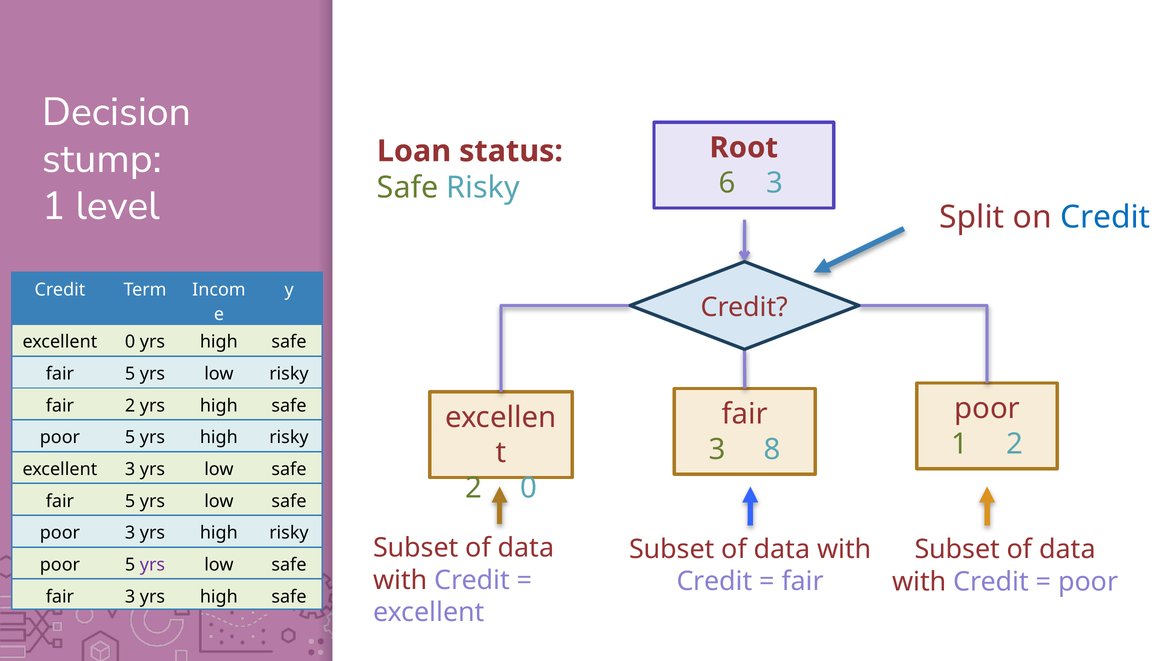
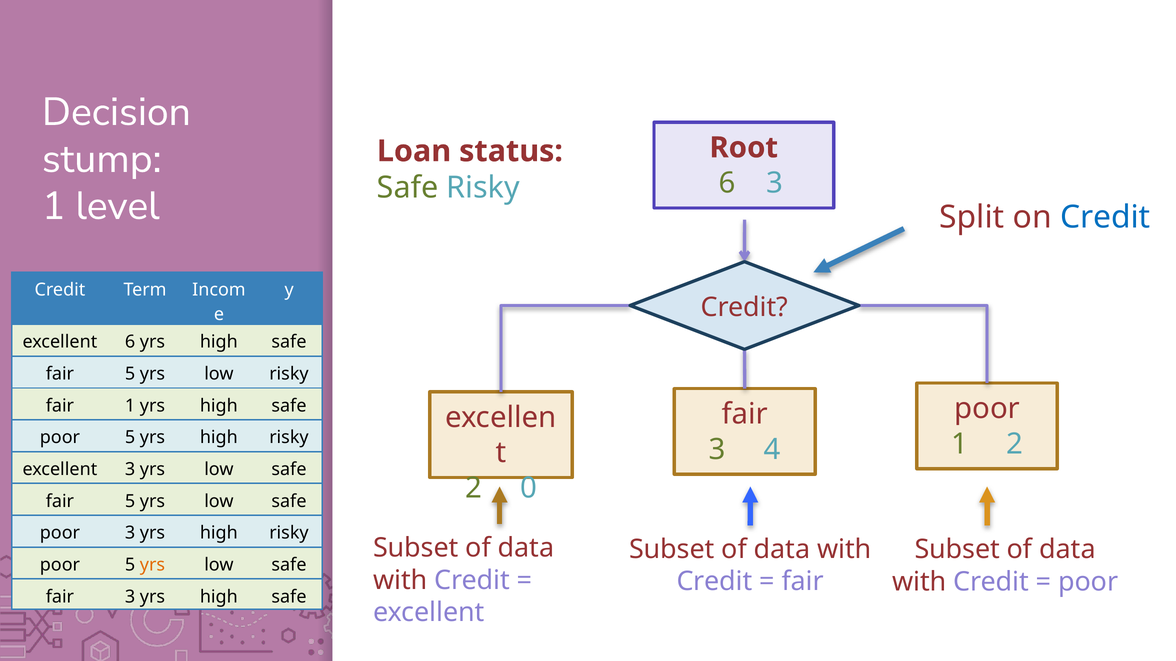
excellent 0: 0 -> 6
fair 2: 2 -> 1
8: 8 -> 4
yrs at (152, 565) colour: purple -> orange
